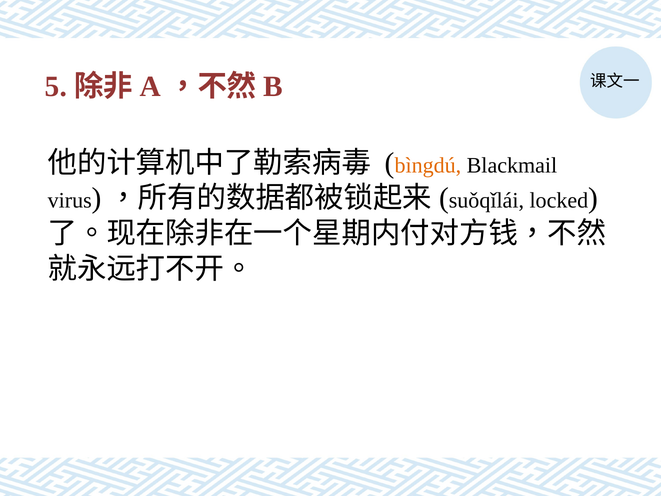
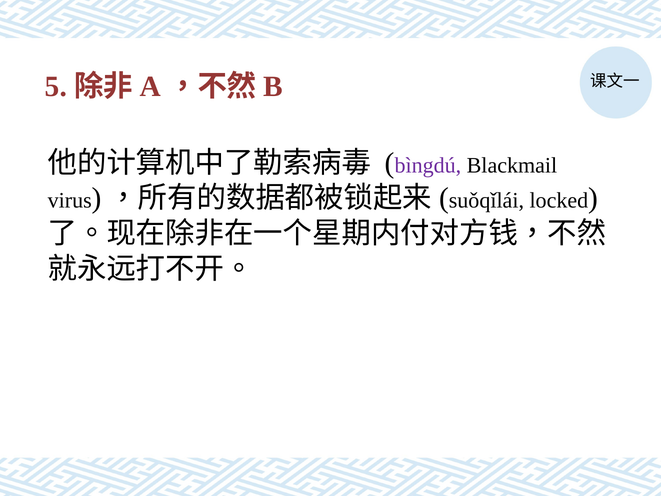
bìngdú colour: orange -> purple
